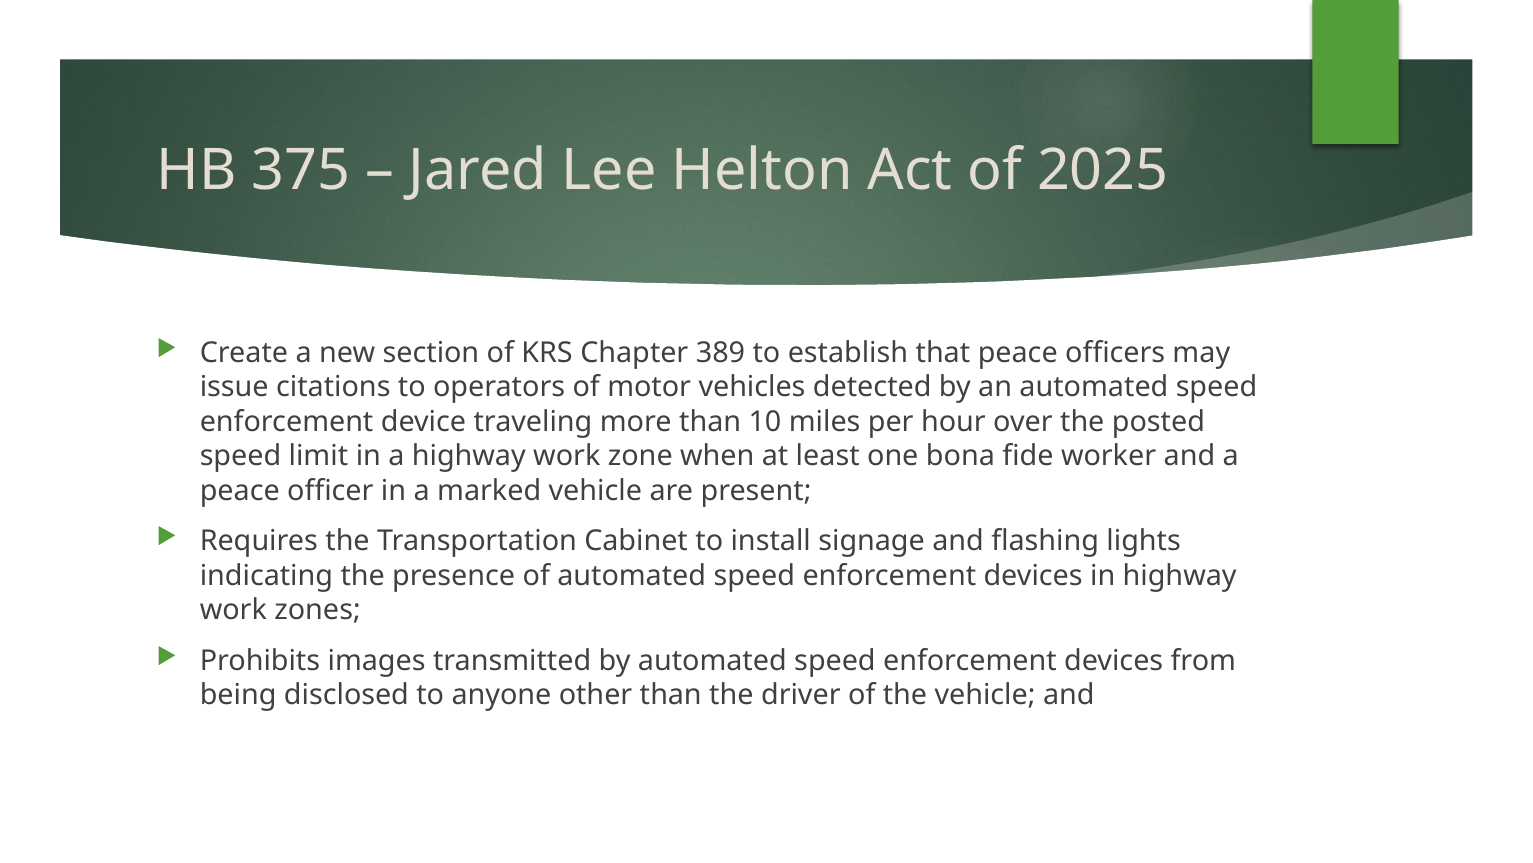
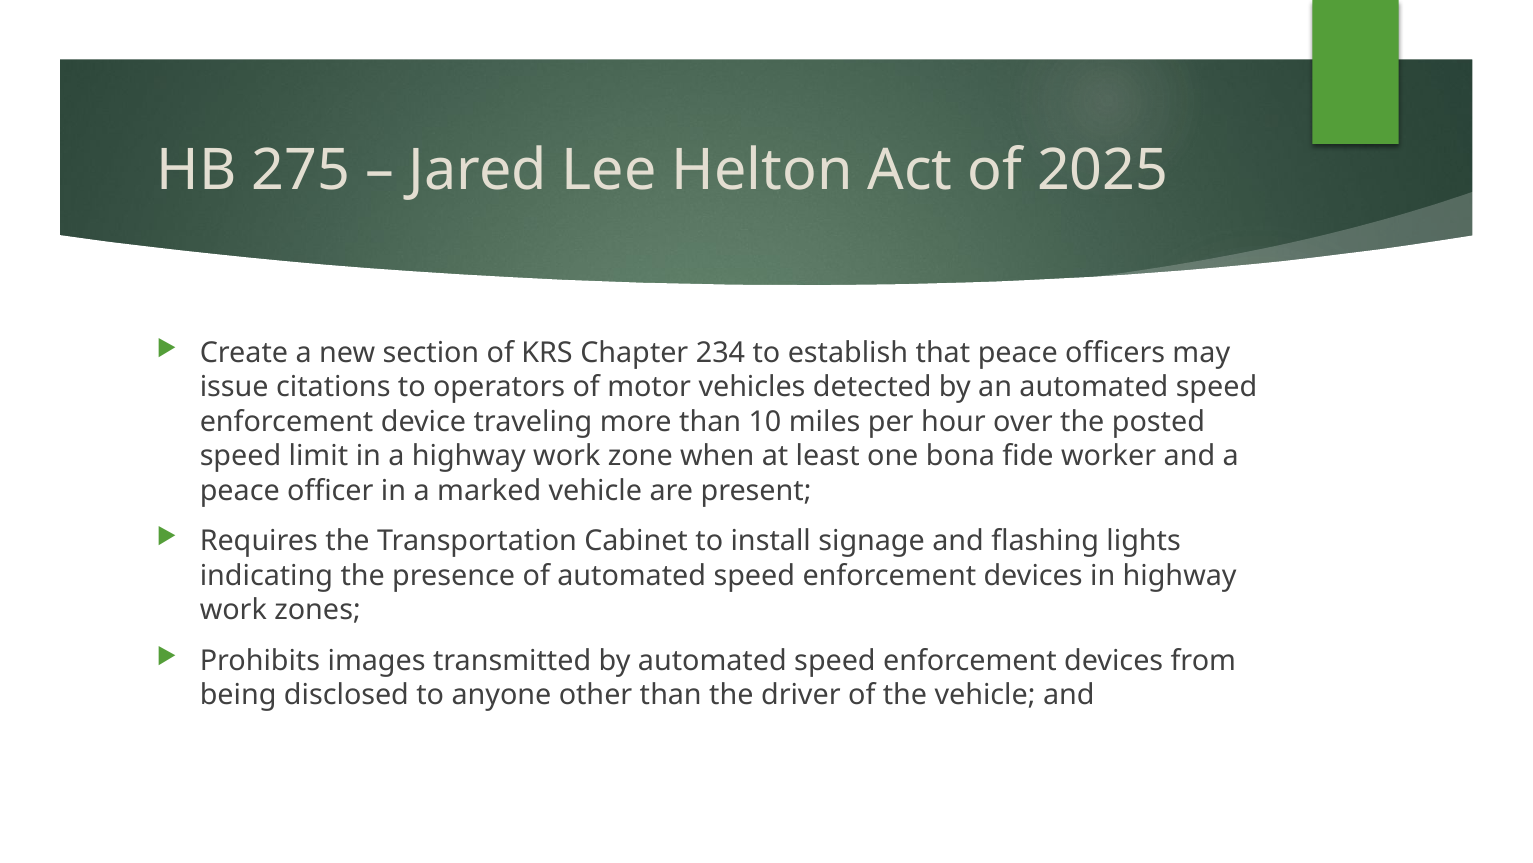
375: 375 -> 275
389: 389 -> 234
